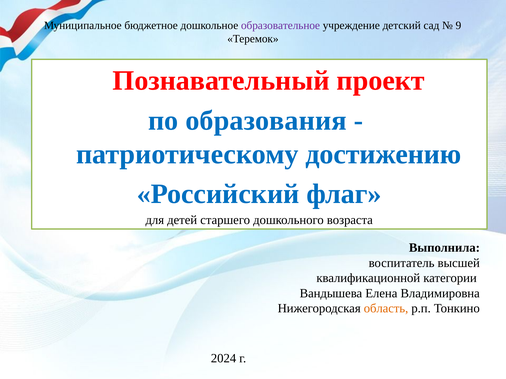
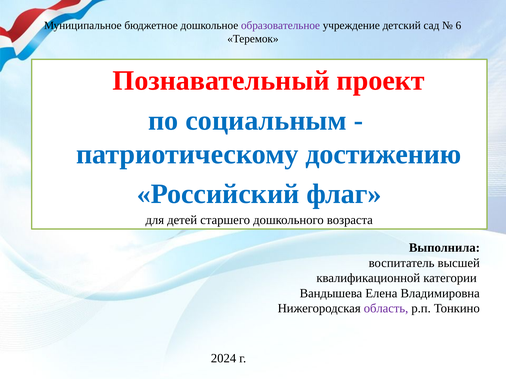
9: 9 -> 6
образования: образования -> социальным
область colour: orange -> purple
